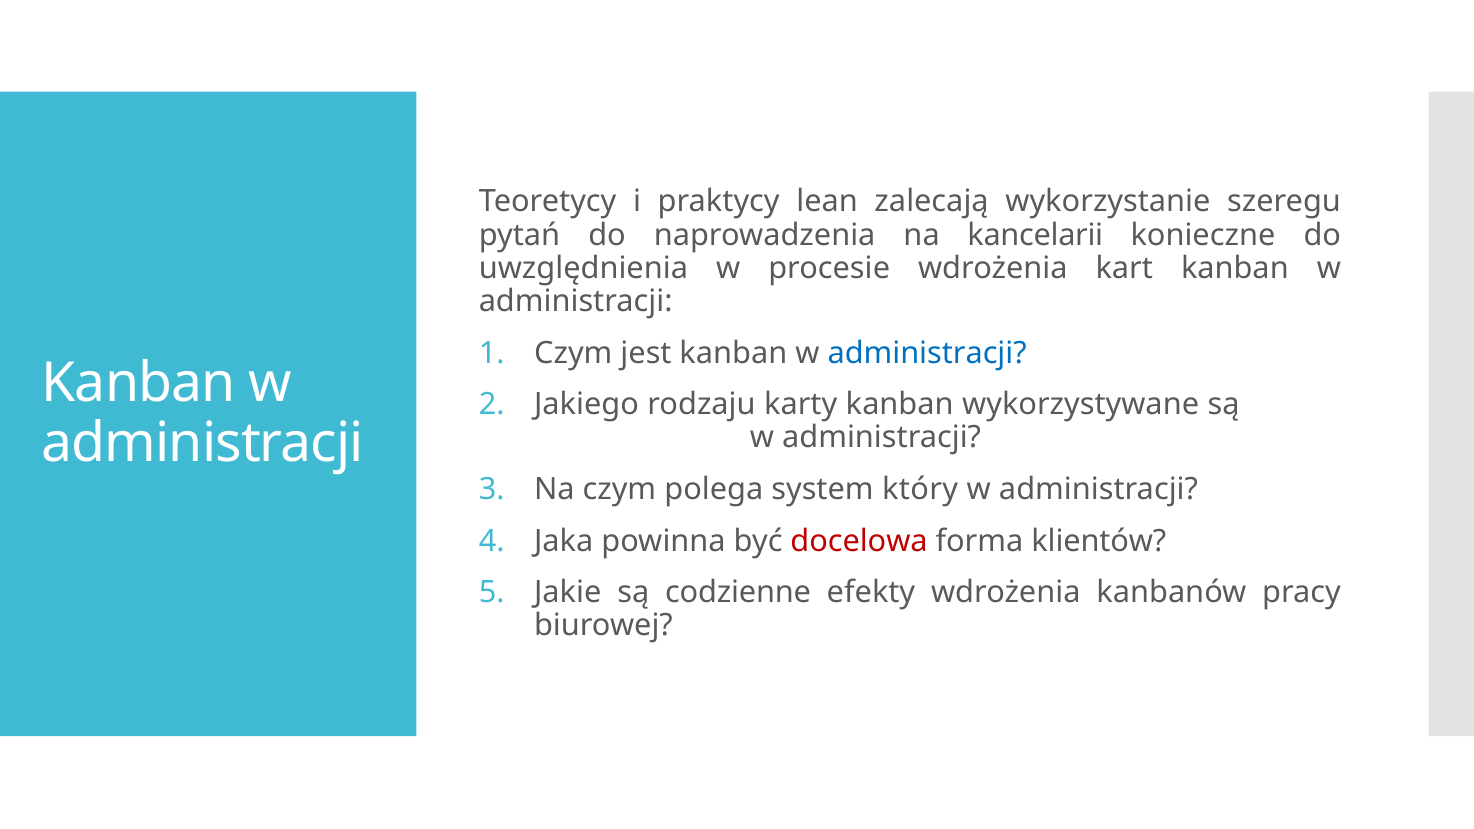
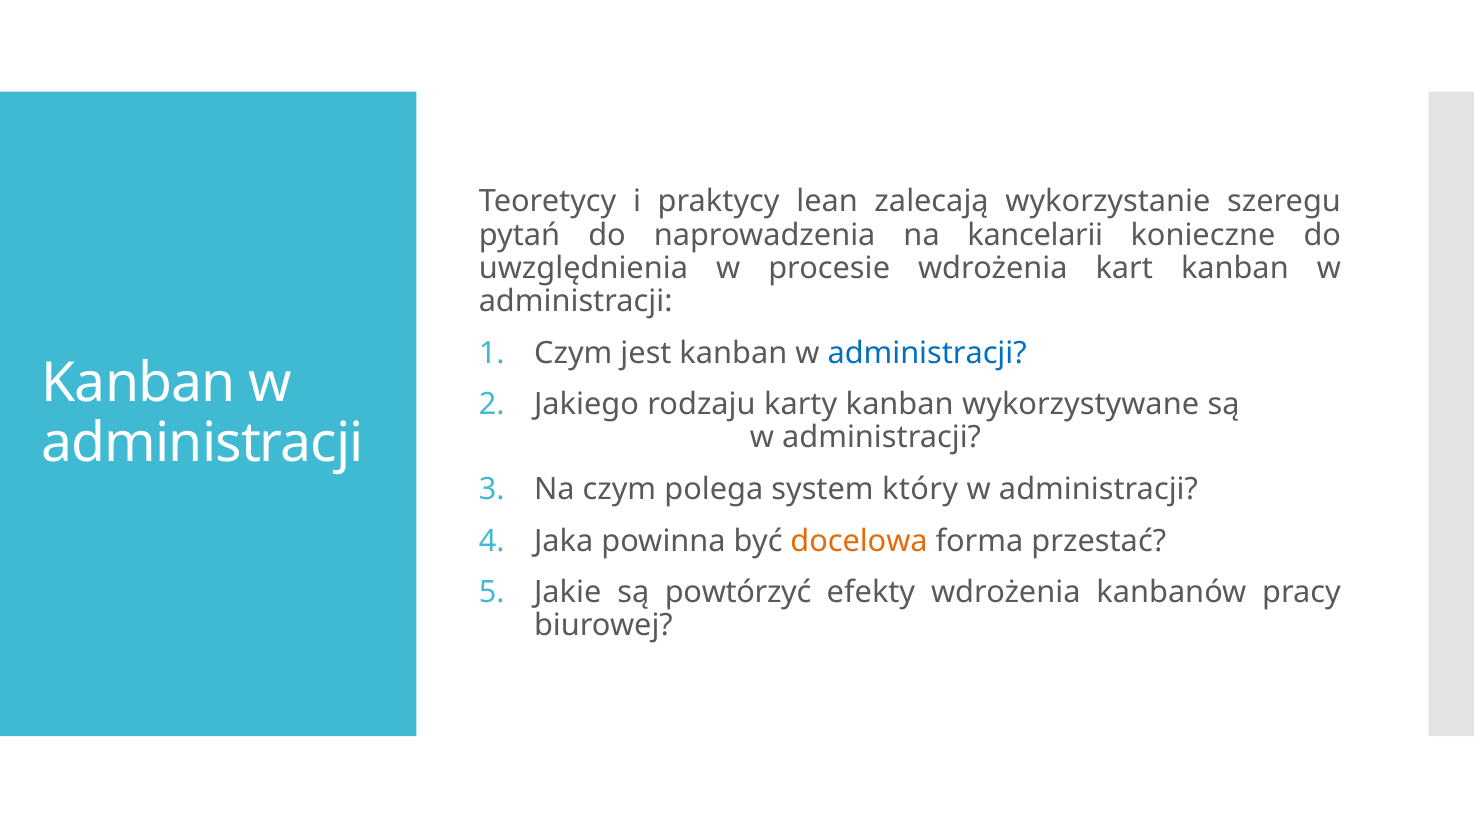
docelowa colour: red -> orange
klientów: klientów -> przestać
codzienne: codzienne -> powtórzyć
